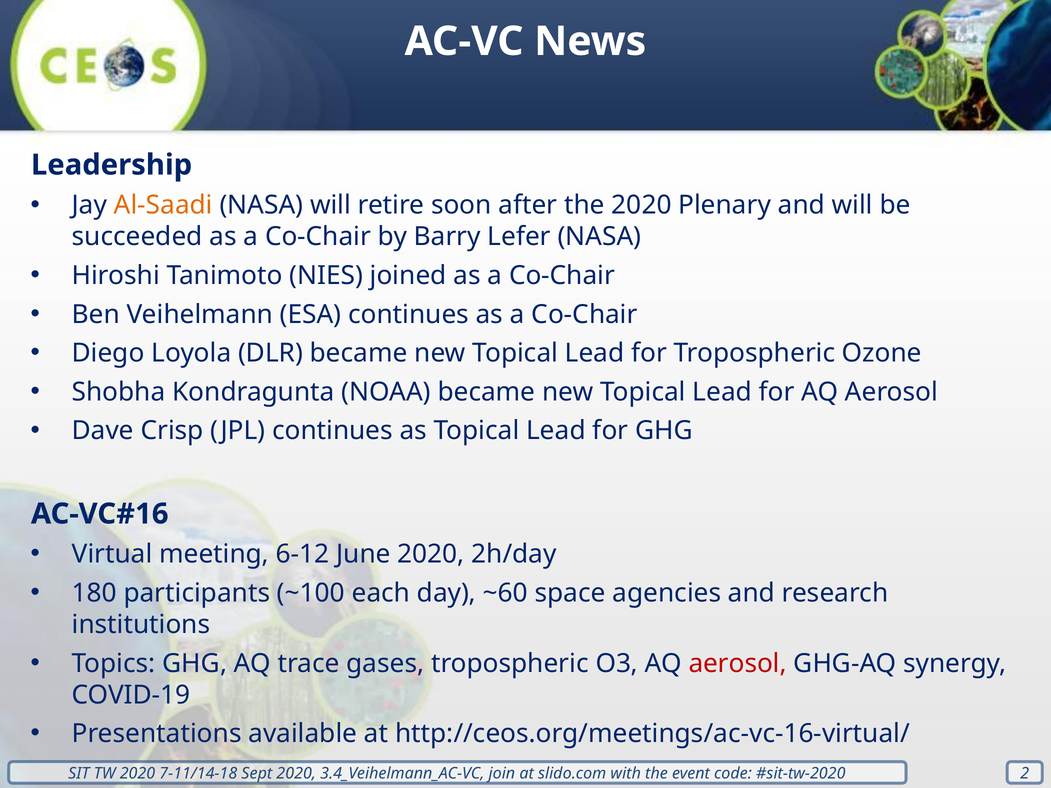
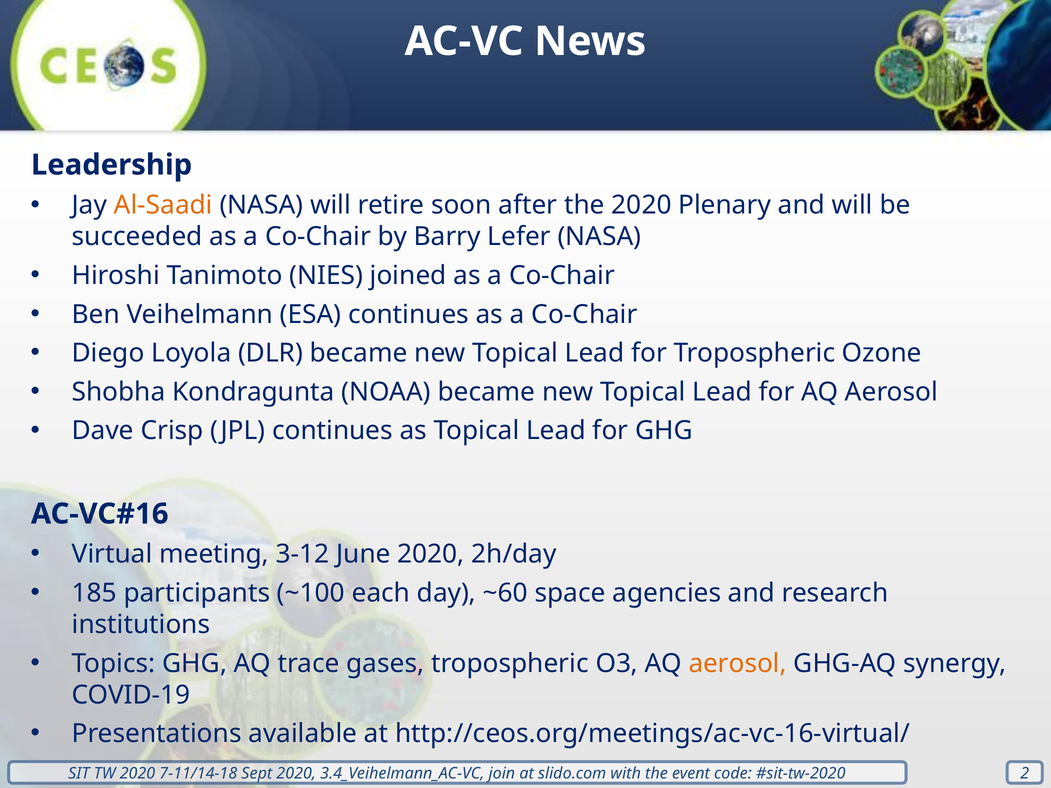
6-12: 6-12 -> 3-12
180: 180 -> 185
aerosol at (738, 664) colour: red -> orange
